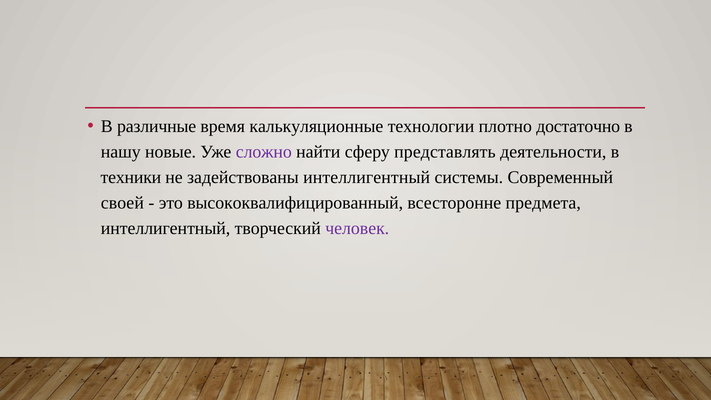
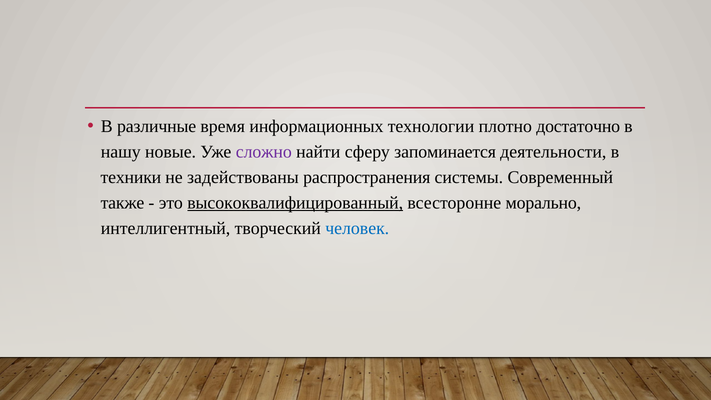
калькуляционные: калькуляционные -> информационных
представлять: представлять -> запоминается
задействованы интеллигентный: интеллигентный -> распространения
своей: своей -> также
высококвалифицированный underline: none -> present
предмета: предмета -> морально
человек colour: purple -> blue
